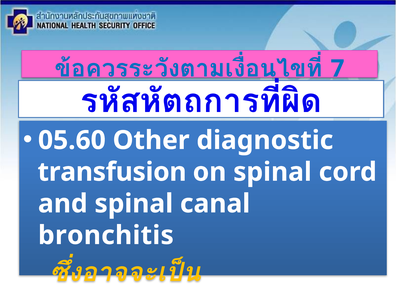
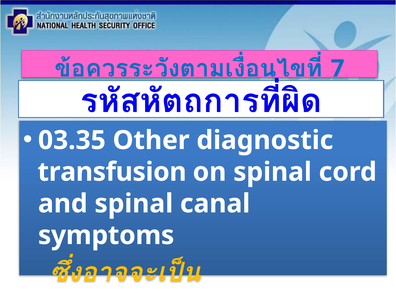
05.60: 05.60 -> 03.35
bronchitis: bronchitis -> symptoms
